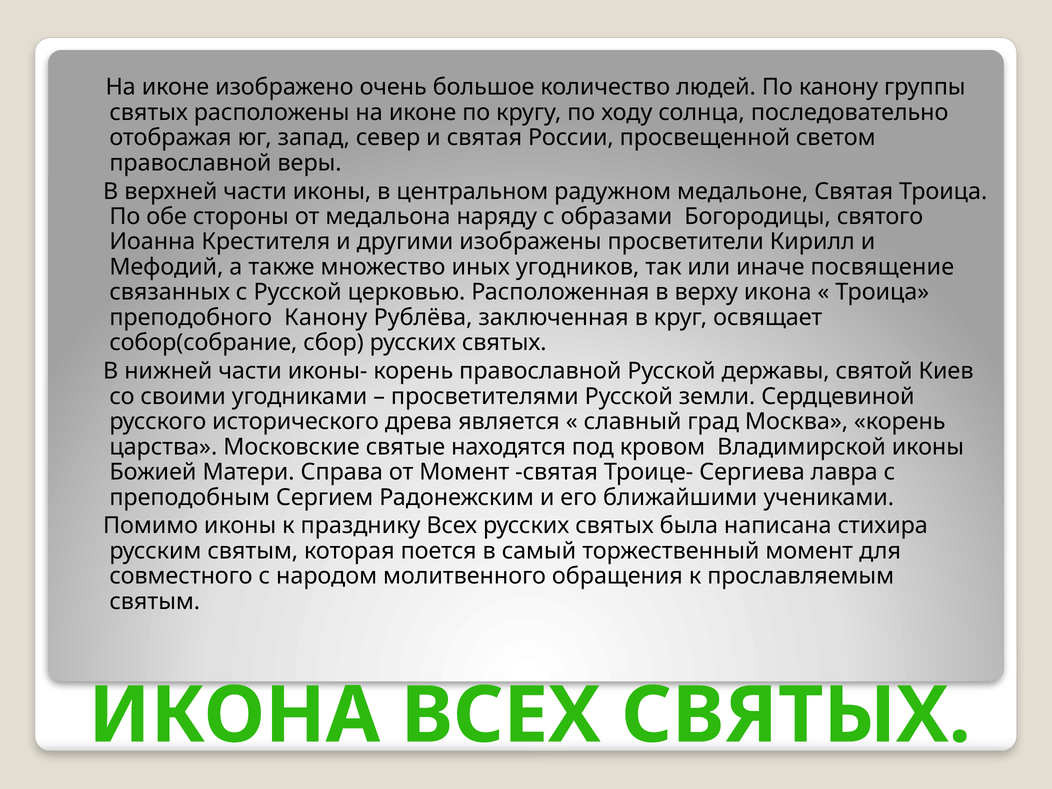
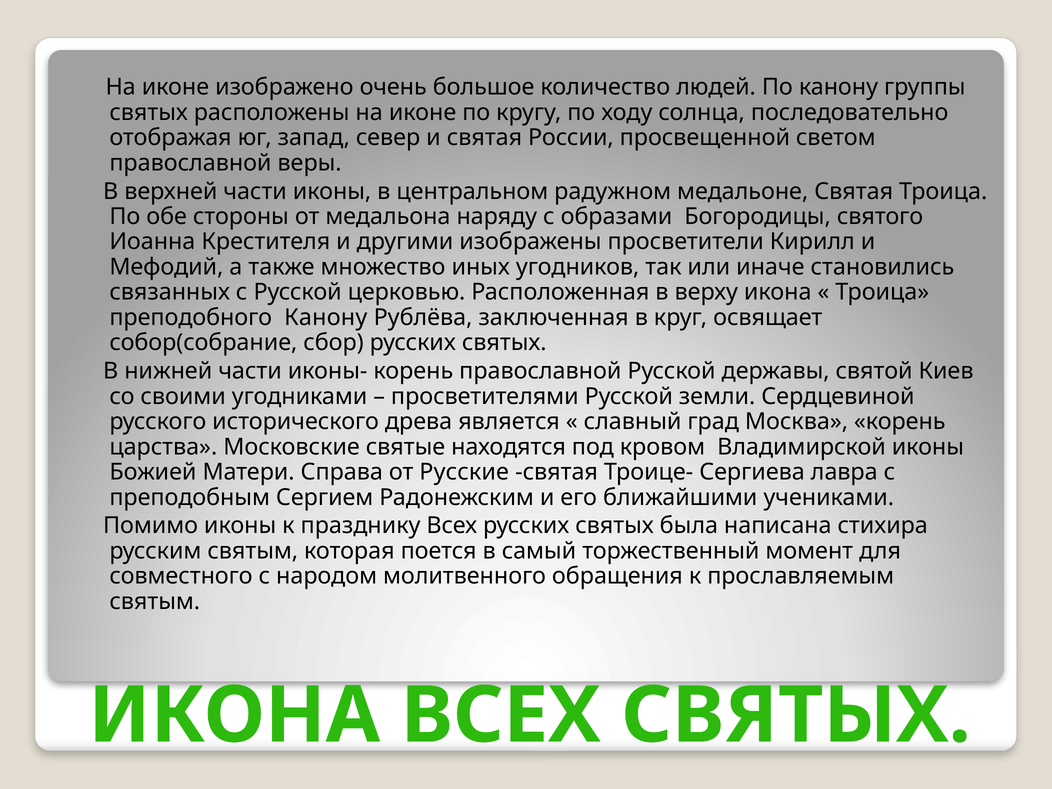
посвящение: посвящение -> становились
от Момент: Момент -> Русские
